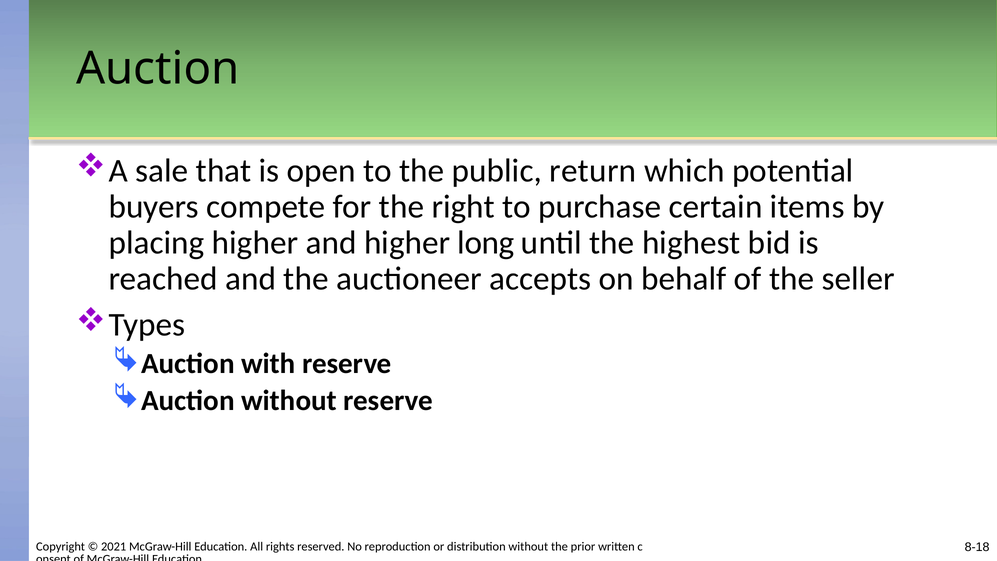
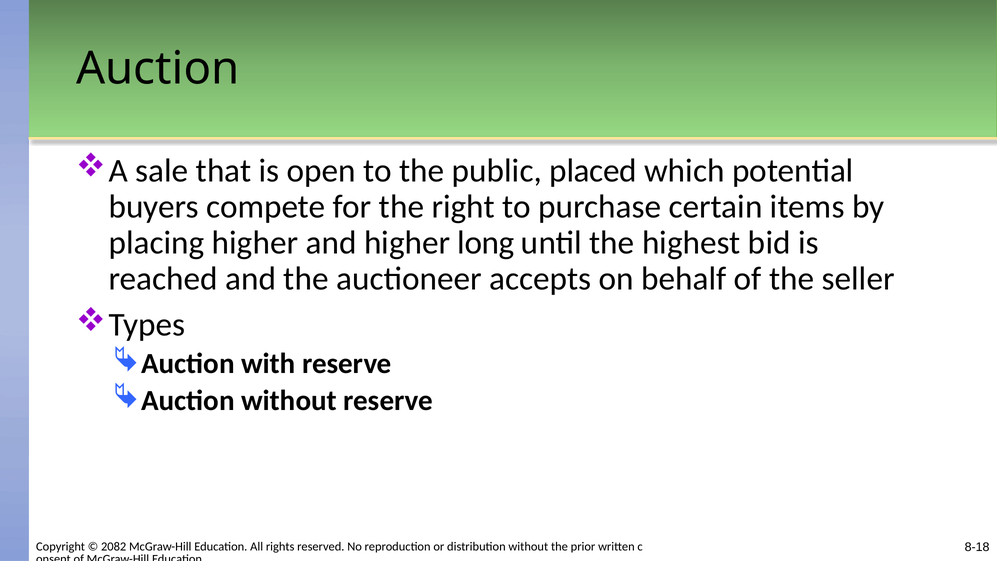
return: return -> placed
2021: 2021 -> 2082
